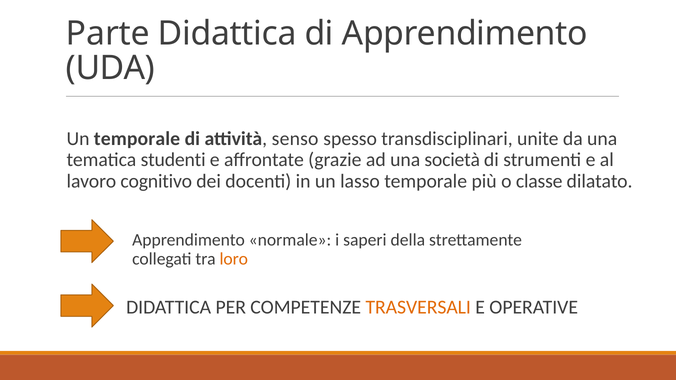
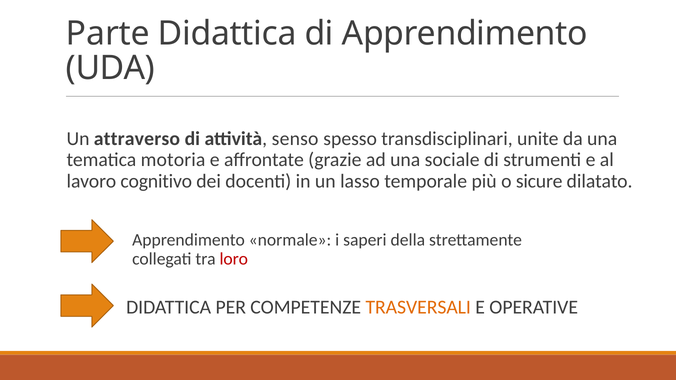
Un temporale: temporale -> attraverso
studenti: studenti -> motoria
società: società -> sociale
classe: classe -> sicure
loro colour: orange -> red
